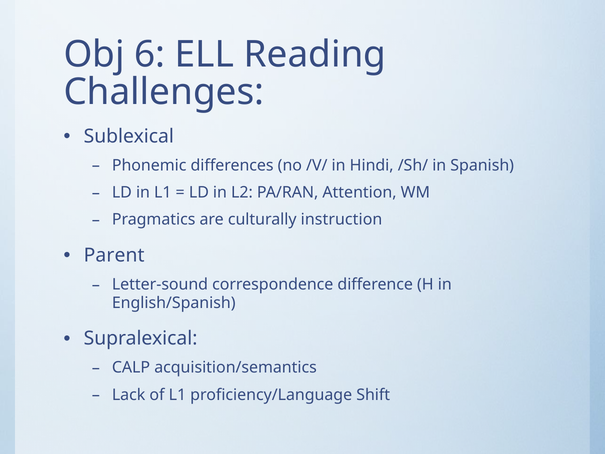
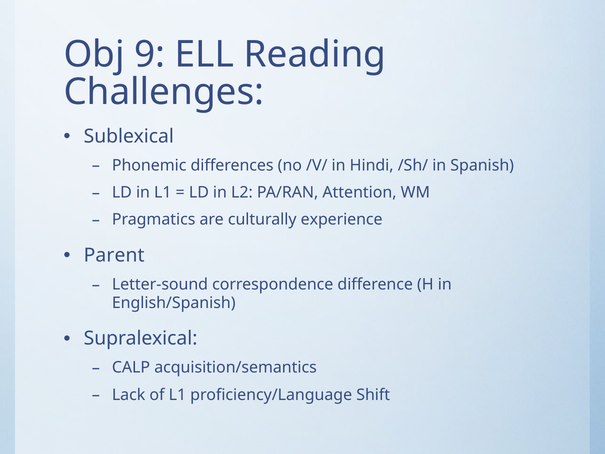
6: 6 -> 9
instruction: instruction -> experience
